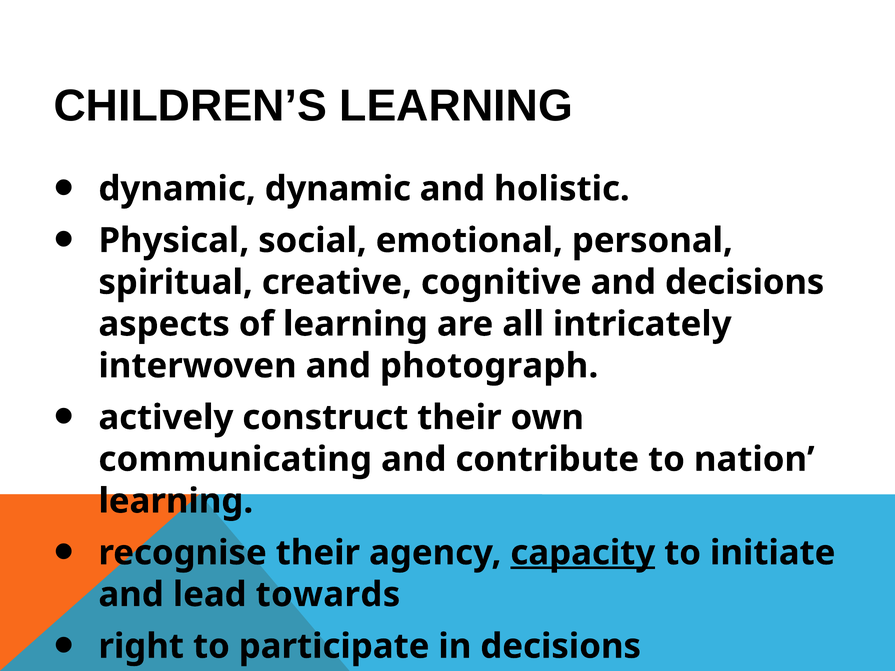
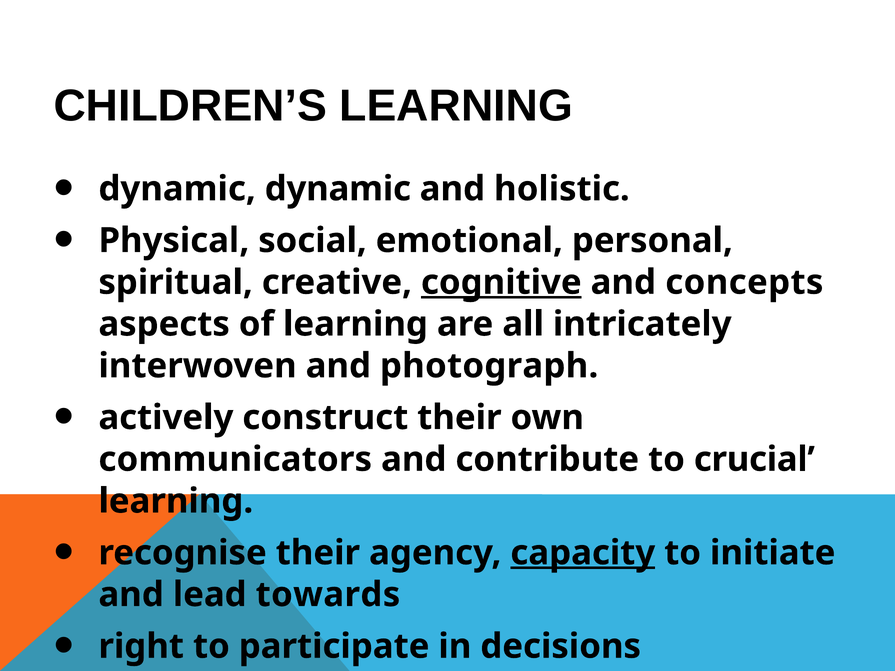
cognitive underline: none -> present
and decisions: decisions -> concepts
communicating: communicating -> communicators
nation: nation -> crucial
